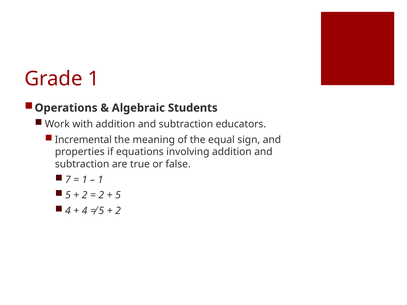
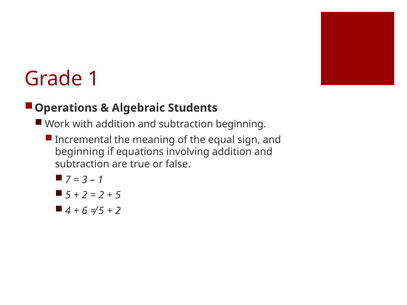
subtraction educators: educators -> beginning
properties at (80, 152): properties -> beginning
1 at (85, 180): 1 -> 3
4 at (85, 211): 4 -> 6
